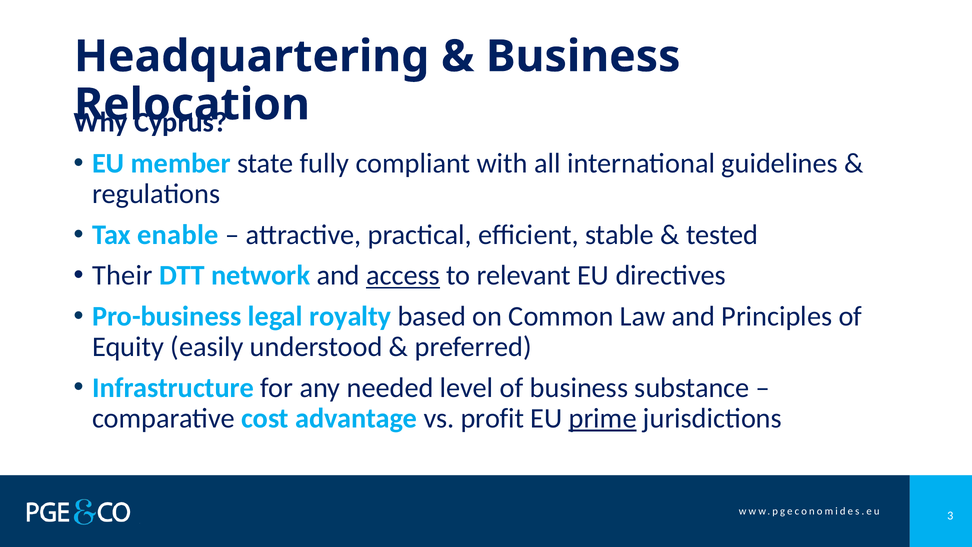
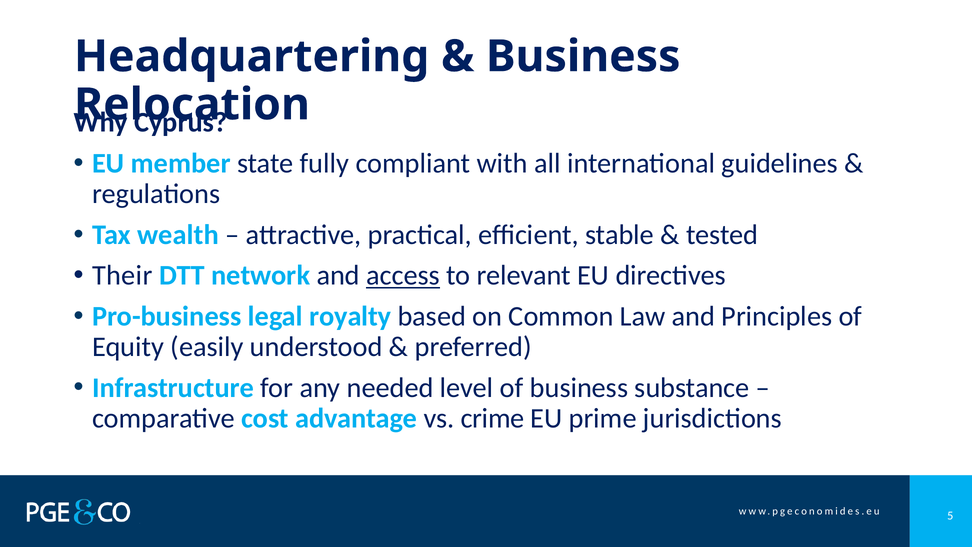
enable: enable -> wealth
profit: profit -> crime
prime underline: present -> none
3: 3 -> 5
